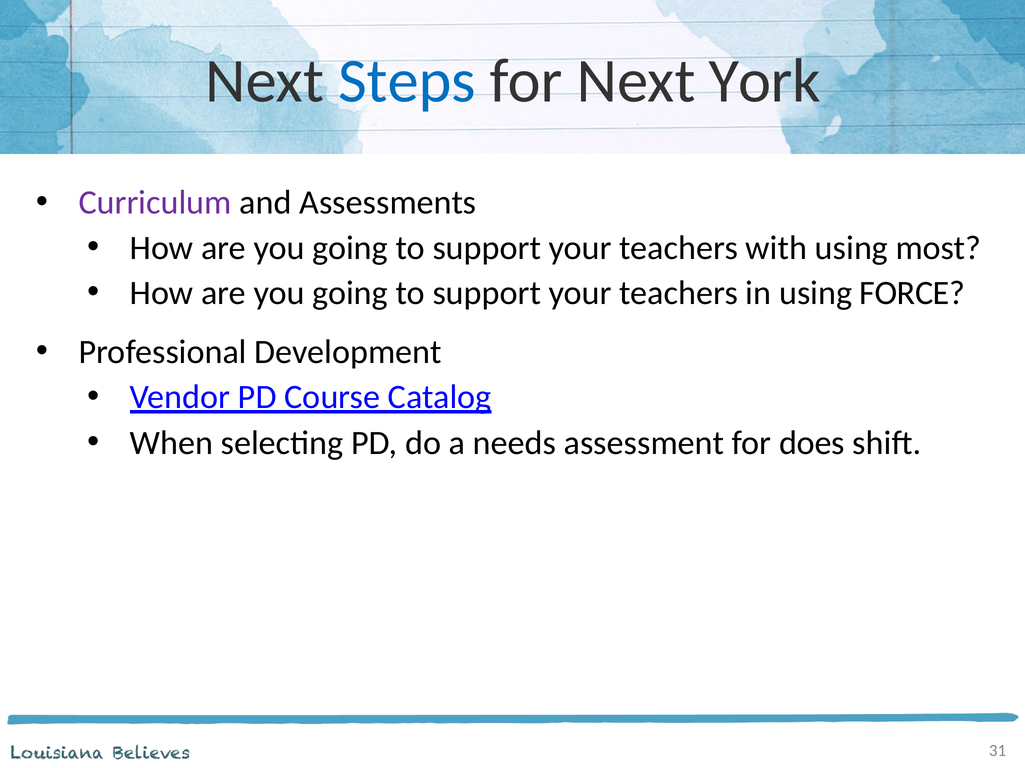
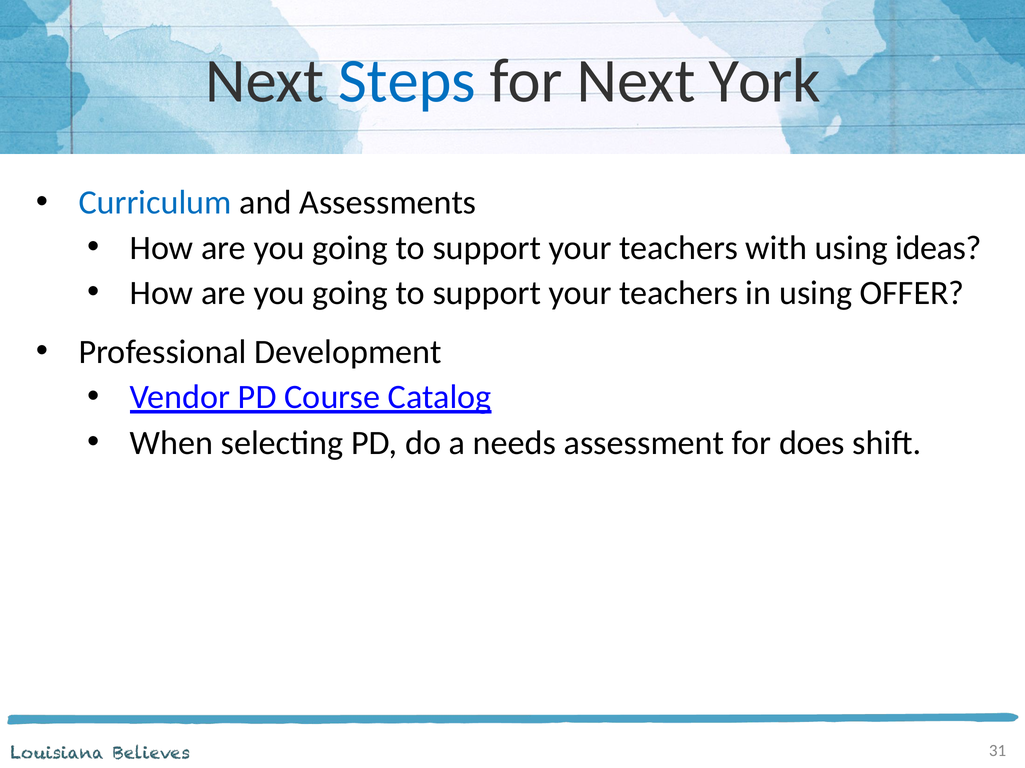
Curriculum colour: purple -> blue
most: most -> ideas
FORCE: FORCE -> OFFER
